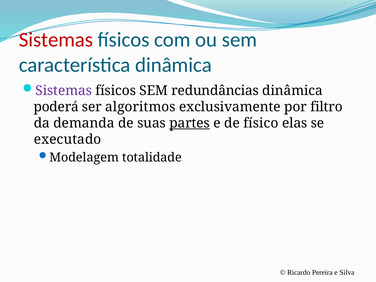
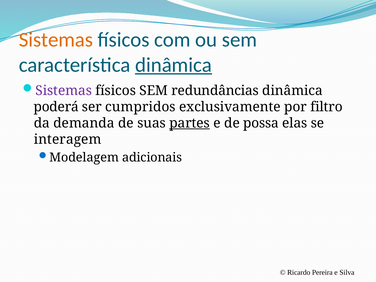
Sistemas at (56, 40) colour: red -> orange
dinâmica at (174, 65) underline: none -> present
algoritmos: algoritmos -> cumpridos
físico: físico -> possa
executado: executado -> interagem
totalidade: totalidade -> adicionais
